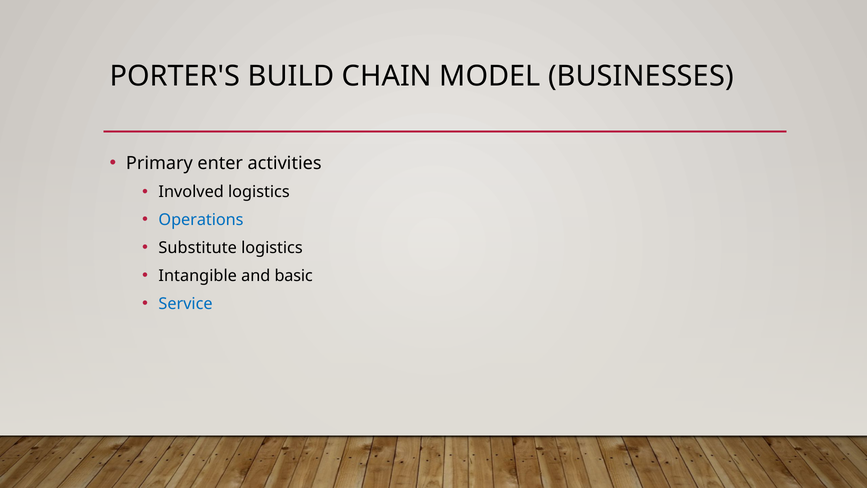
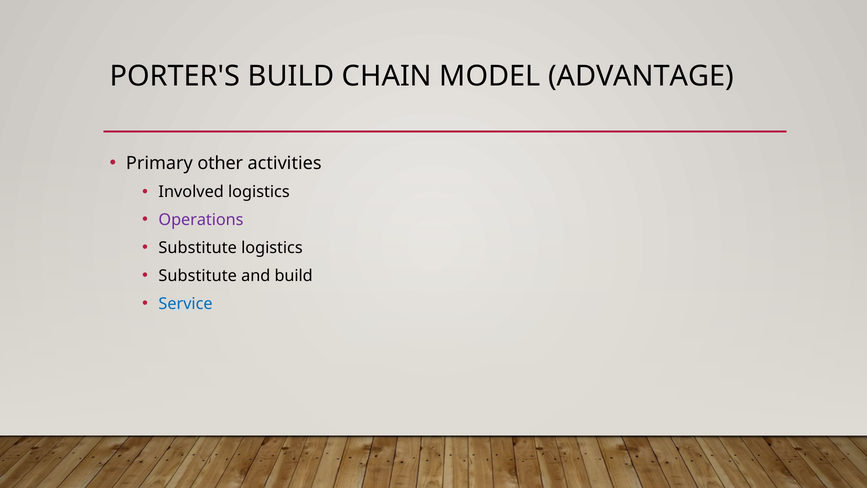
BUSINESSES: BUSINESSES -> ADVANTAGE
enter: enter -> other
Operations colour: blue -> purple
Intangible at (198, 276): Intangible -> Substitute
and basic: basic -> build
